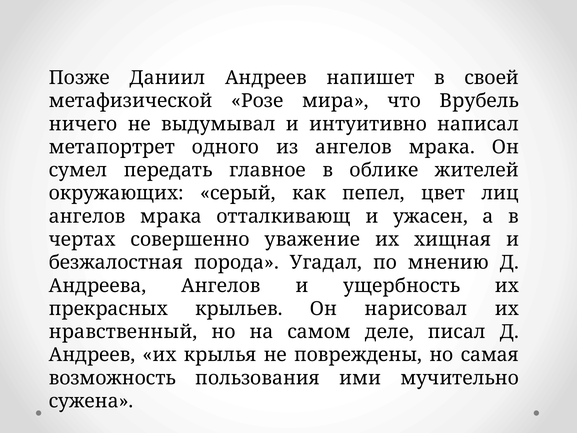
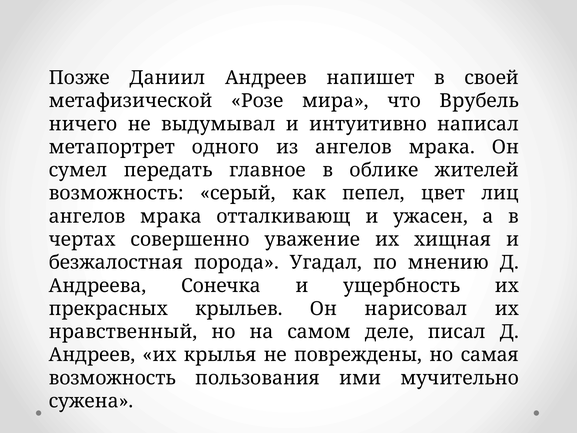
окружающих at (116, 193): окружающих -> возможность
Андреева Ангелов: Ангелов -> Сонечка
